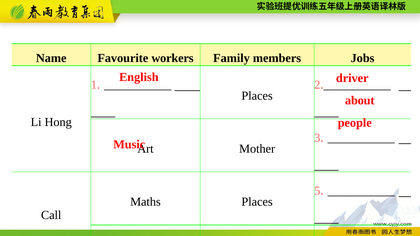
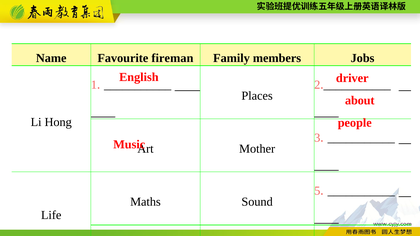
workers: workers -> fireman
Maths Places: Places -> Sound
Call: Call -> Life
